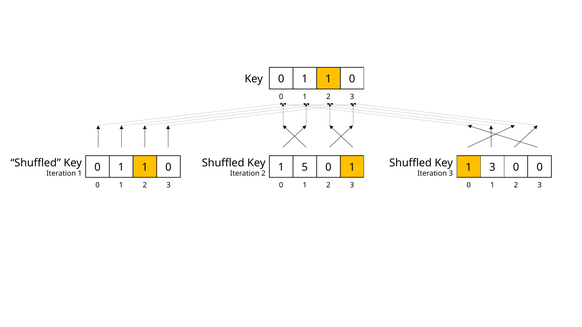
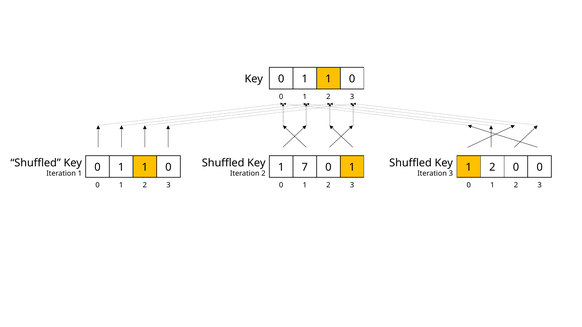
5: 5 -> 7
3 at (492, 167): 3 -> 2
